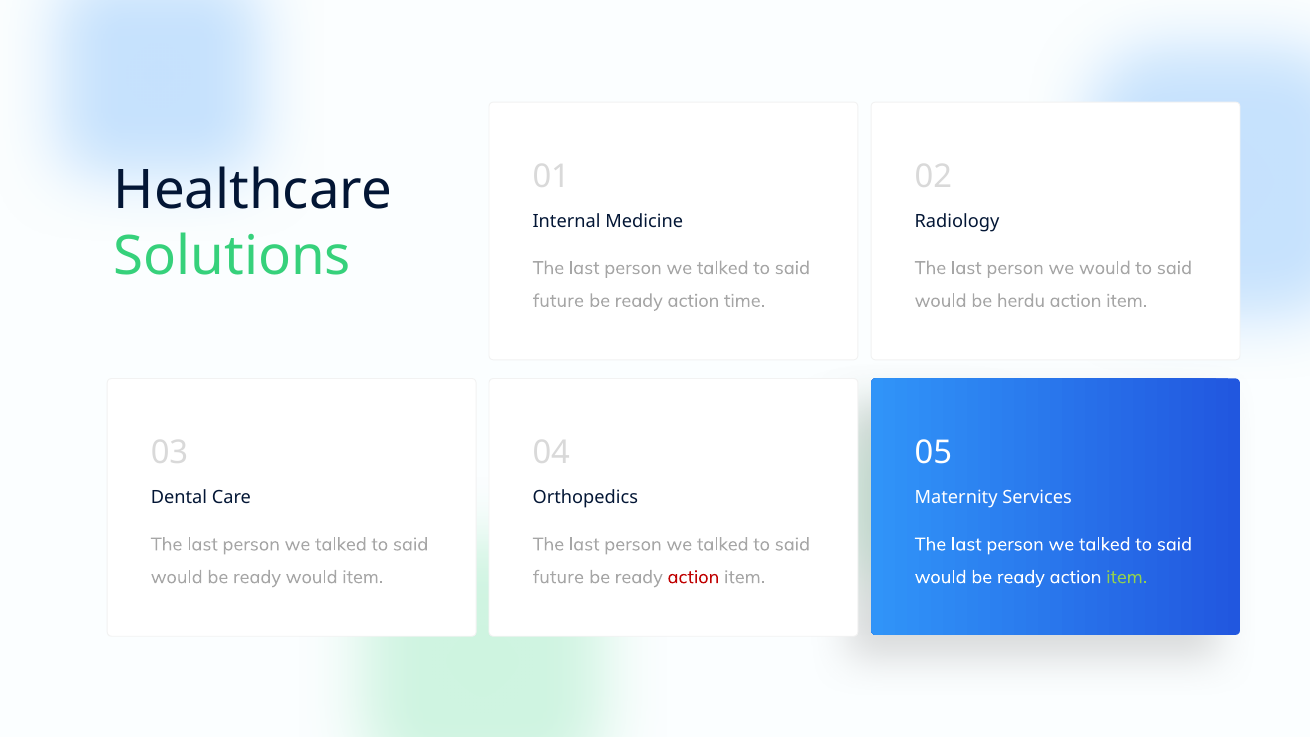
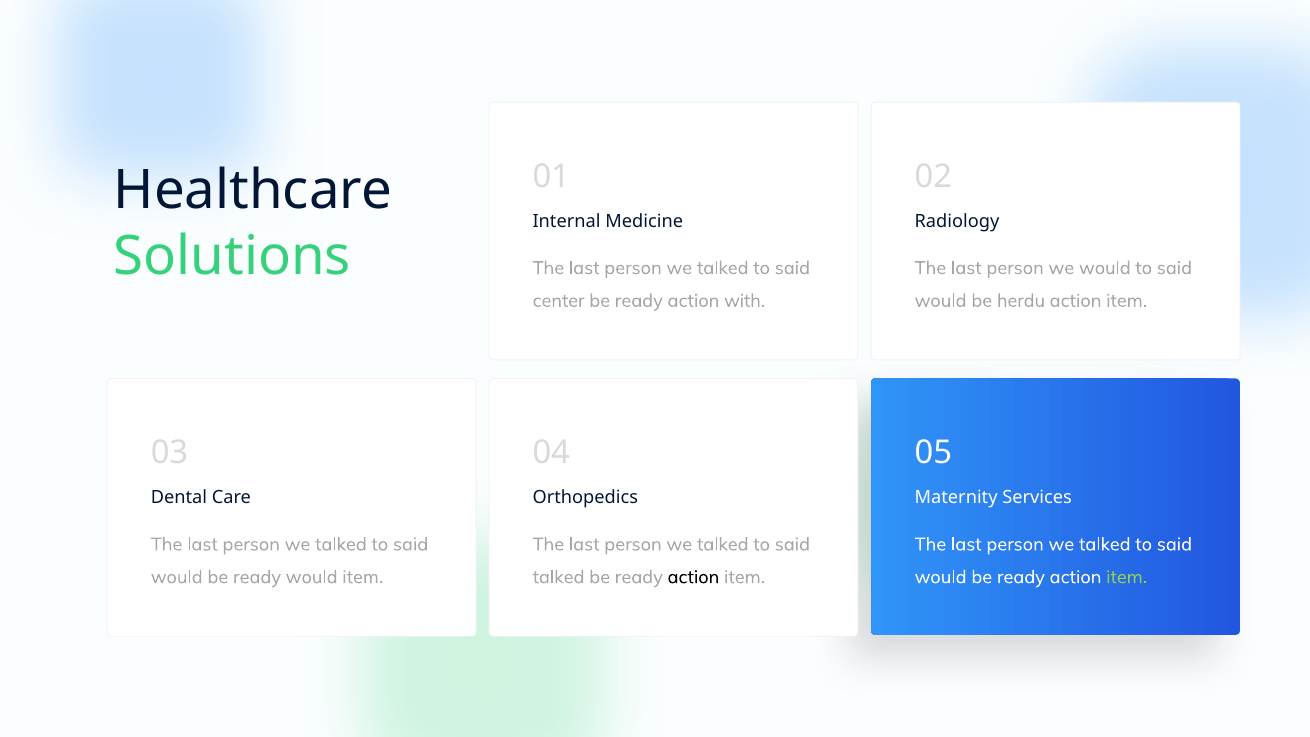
future at (558, 301): future -> center
time: time -> with
future at (558, 577): future -> talked
action at (693, 577) colour: red -> black
